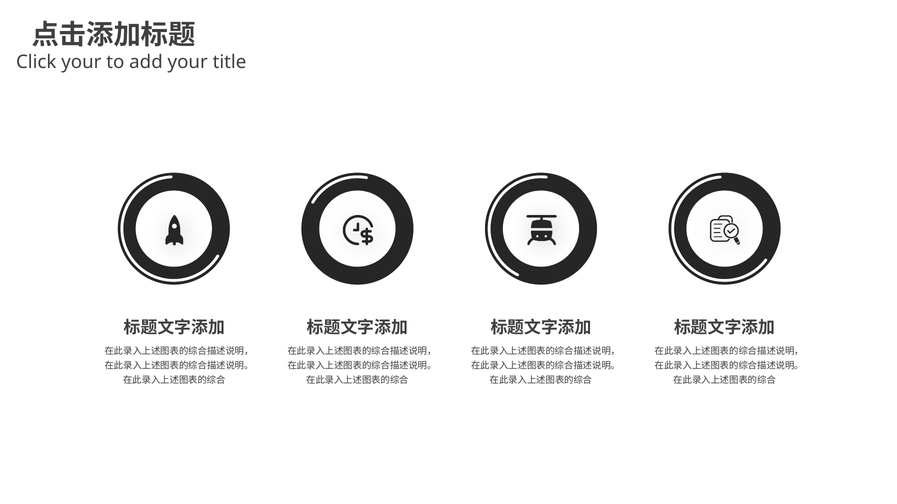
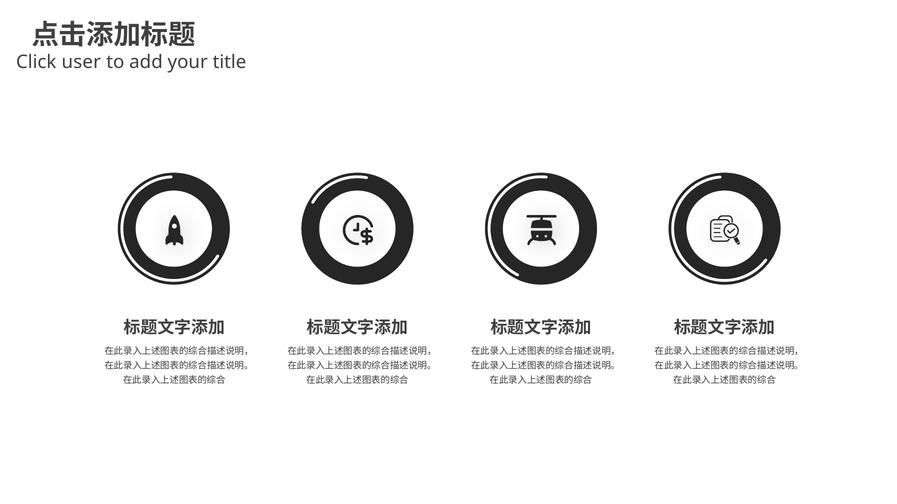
Click your: your -> user
